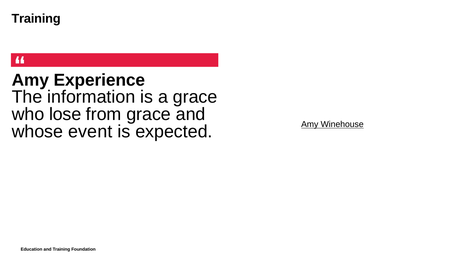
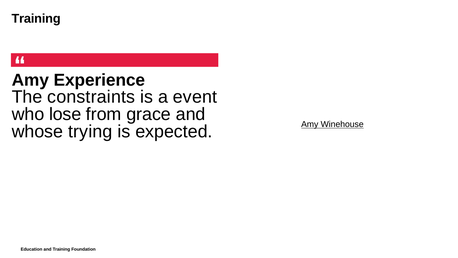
information: information -> constraints
a grace: grace -> event
event: event -> trying
